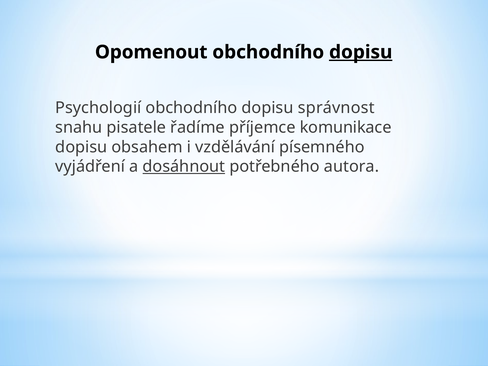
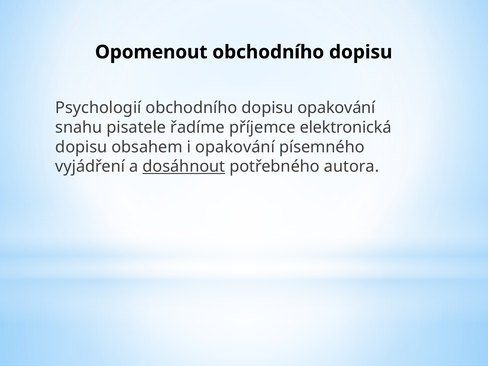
dopisu at (361, 52) underline: present -> none
dopisu správnost: správnost -> opakování
komunikace: komunikace -> elektronická
i vzdělávání: vzdělávání -> opakování
